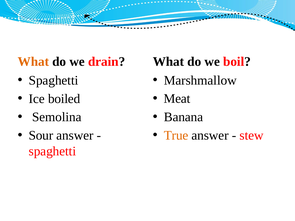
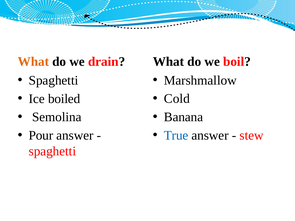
Meat: Meat -> Cold
True colour: orange -> blue
Sour: Sour -> Pour
